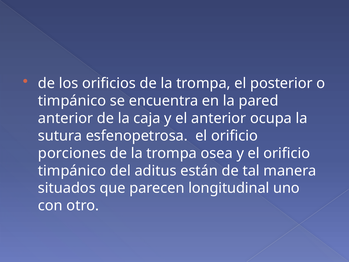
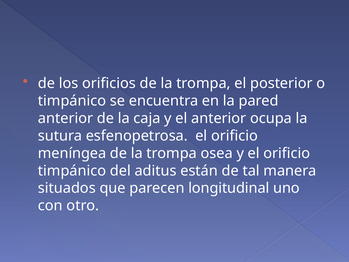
porciones: porciones -> meníngea
